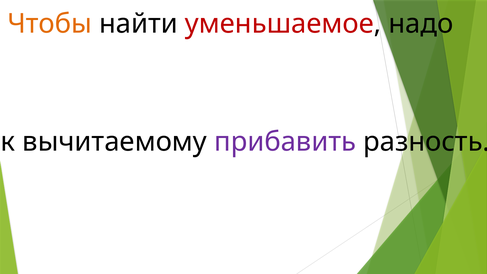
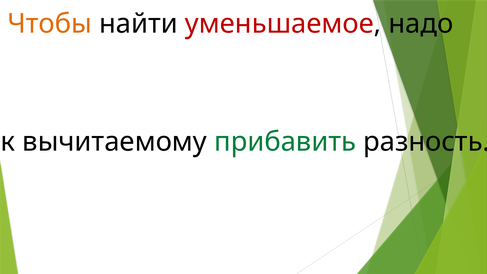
прибавить colour: purple -> green
